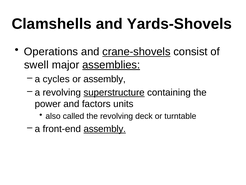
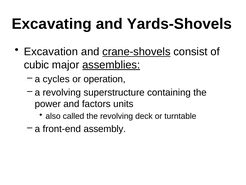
Clamshells: Clamshells -> Excavating
Operations: Operations -> Excavation
swell: swell -> cubic
or assembly: assembly -> operation
superstructure underline: present -> none
assembly at (105, 129) underline: present -> none
